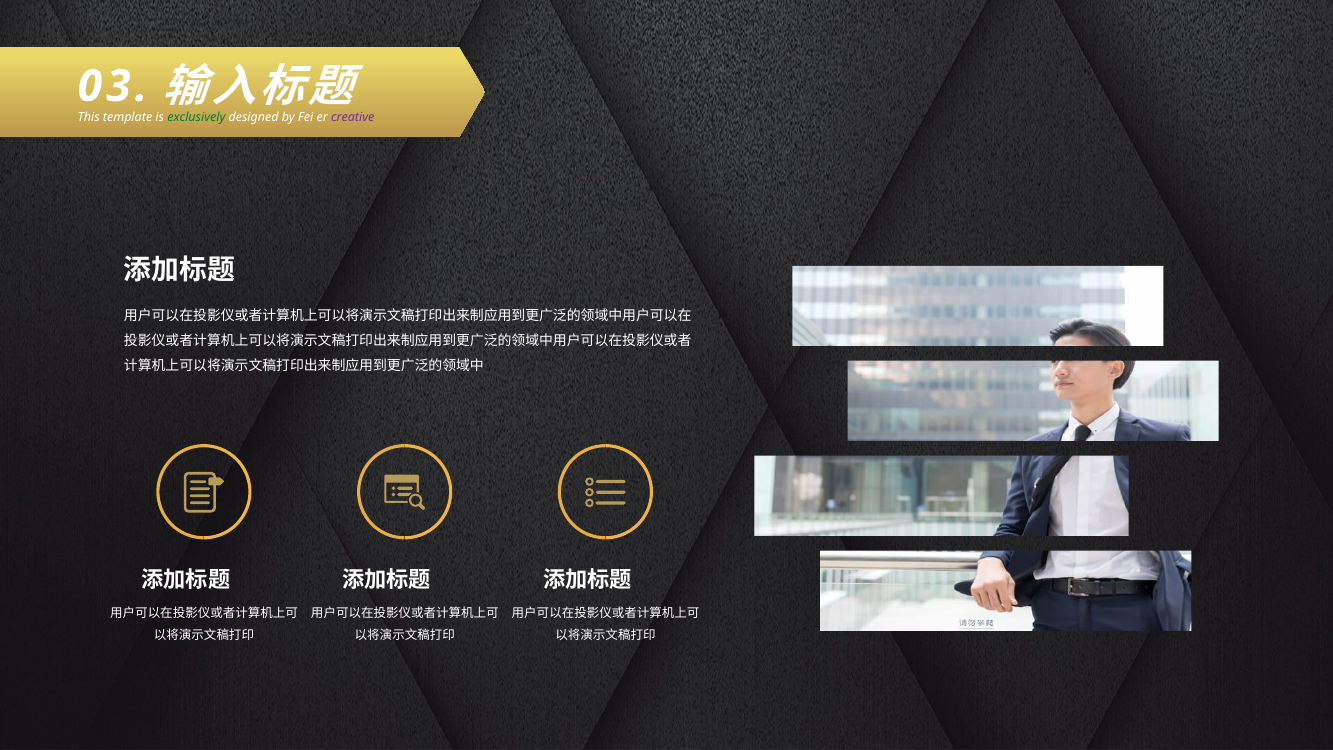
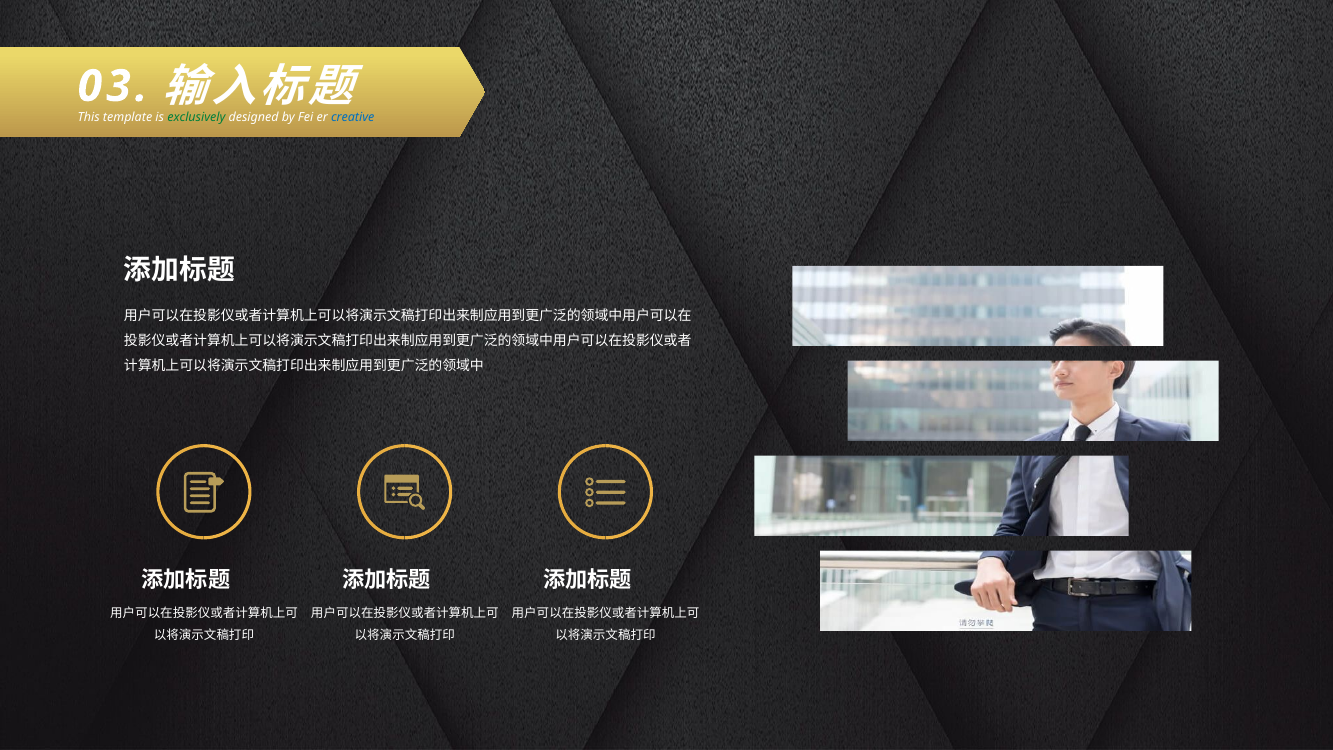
creative colour: purple -> blue
